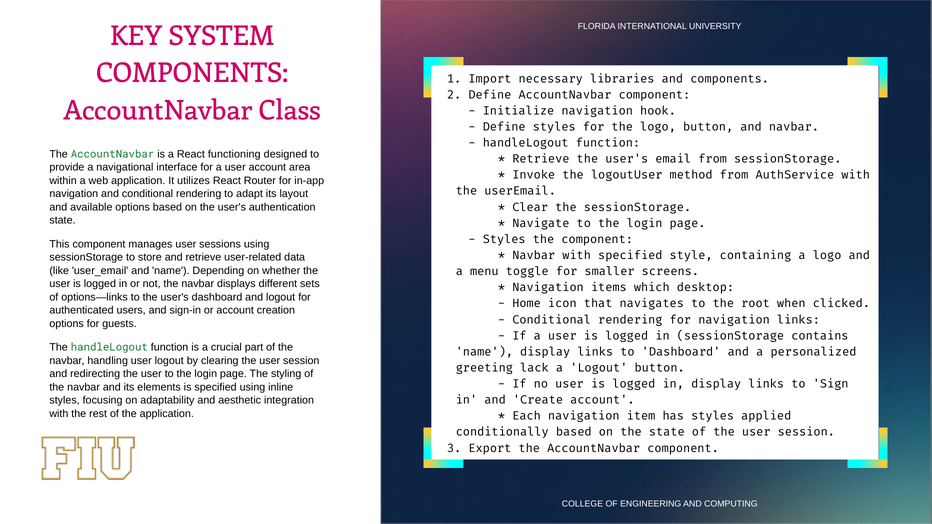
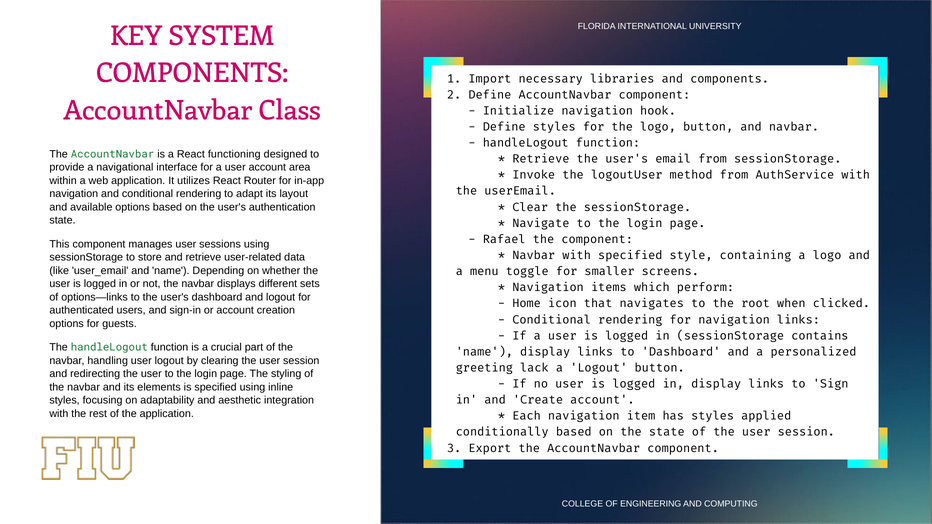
Styles at (504, 239): Styles -> Rafael
desktop: desktop -> perform
